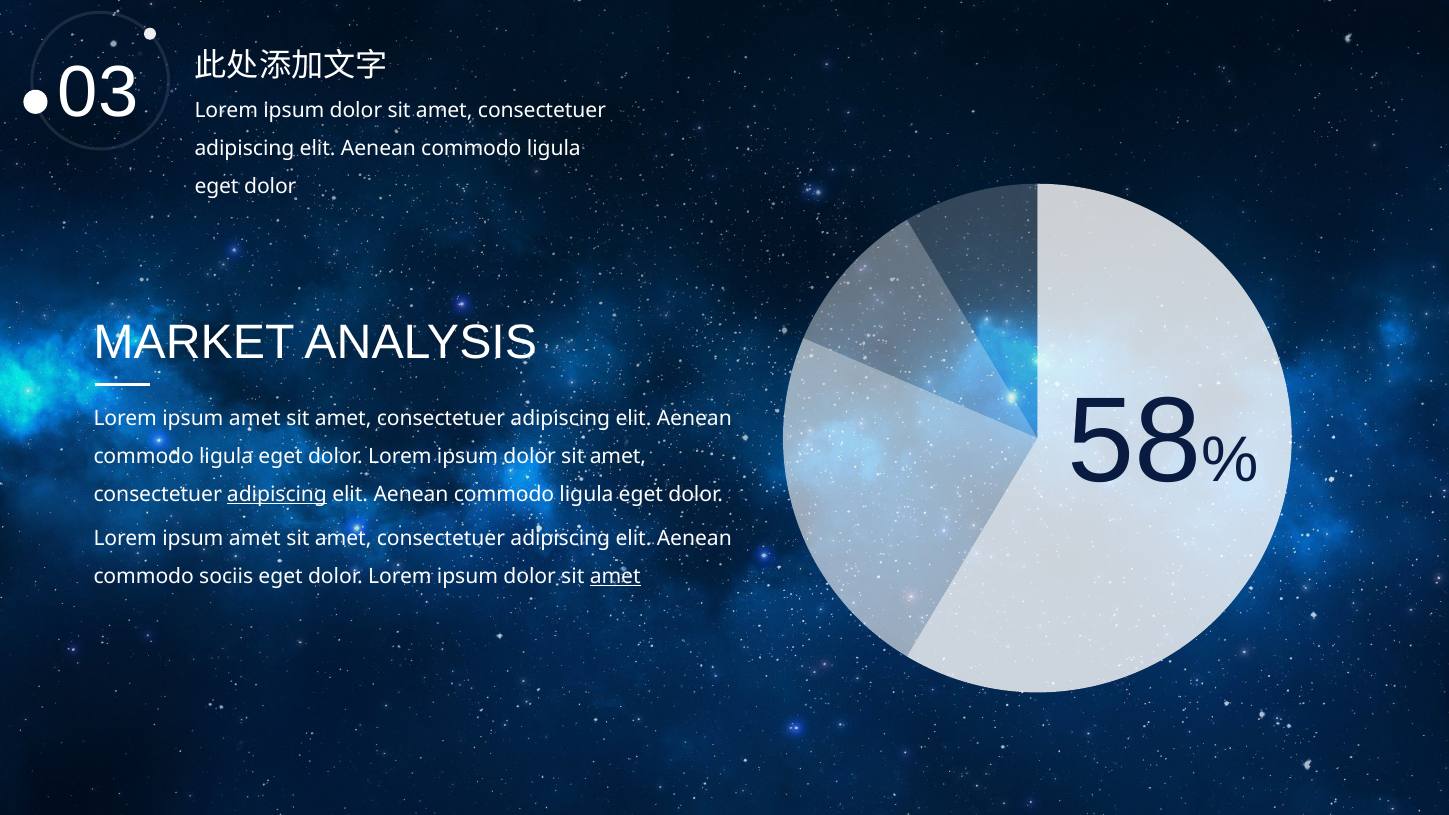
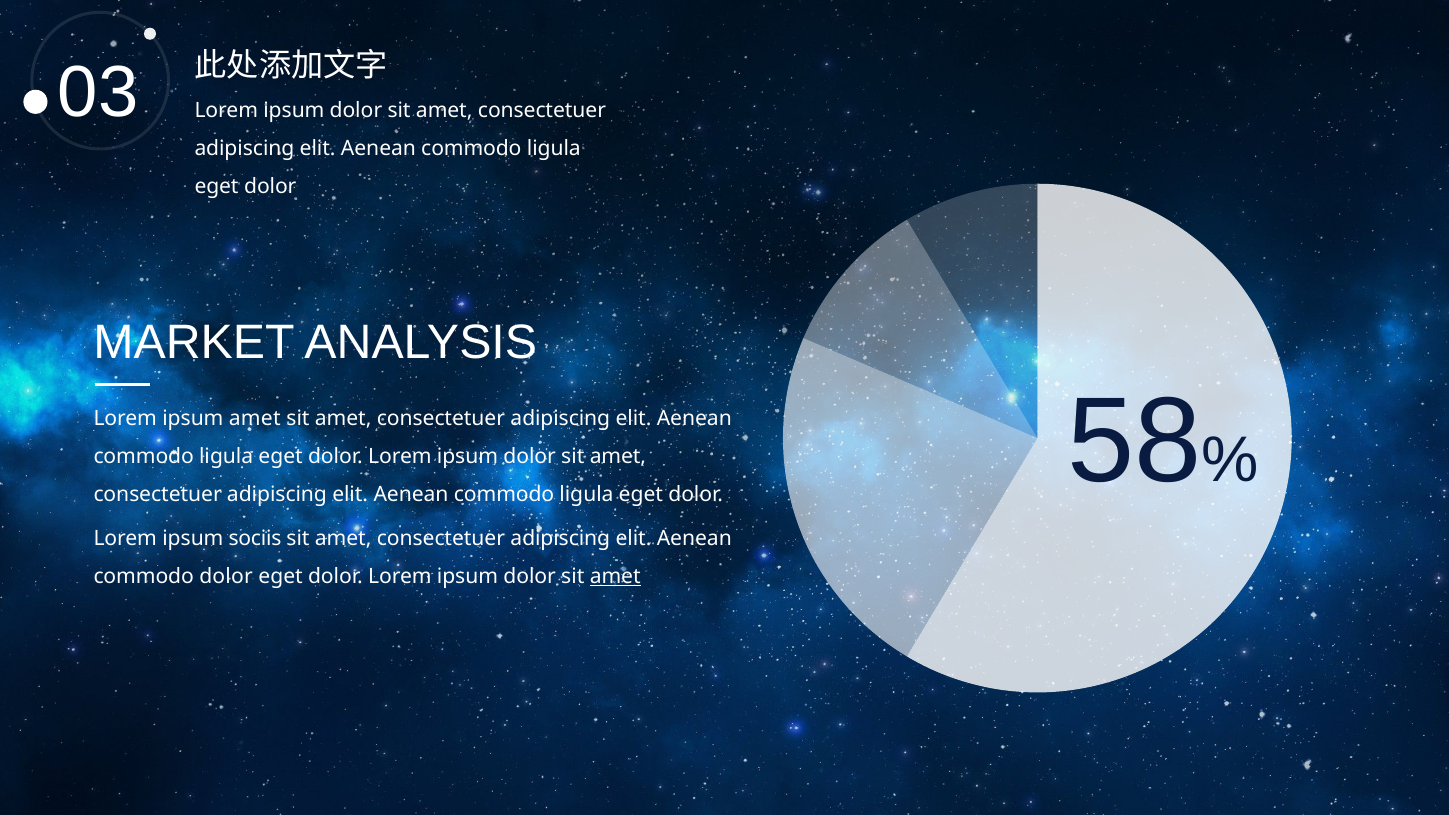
adipiscing at (277, 494) underline: present -> none
amet at (255, 538): amet -> sociis
commodo sociis: sociis -> dolor
